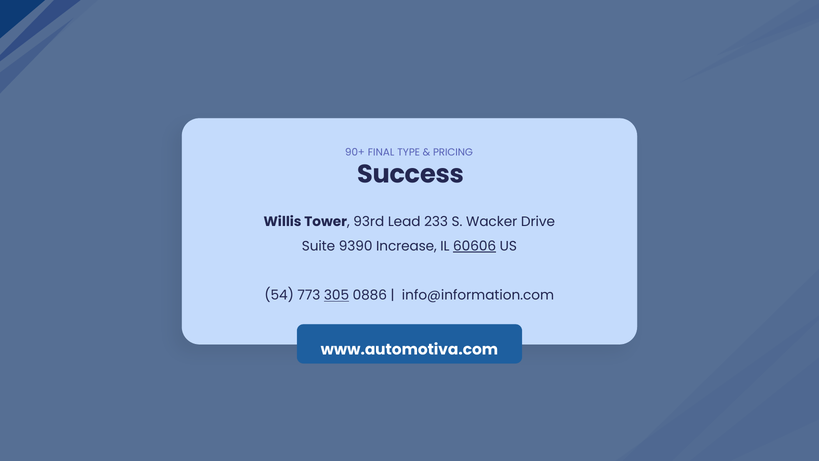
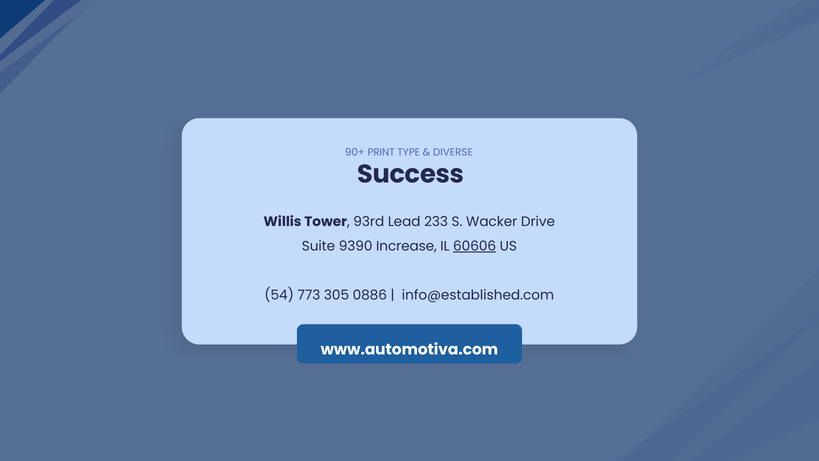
FINAL: FINAL -> PRINT
PRICING: PRICING -> DIVERSE
305 underline: present -> none
info@information.com: info@information.com -> info@established.com
